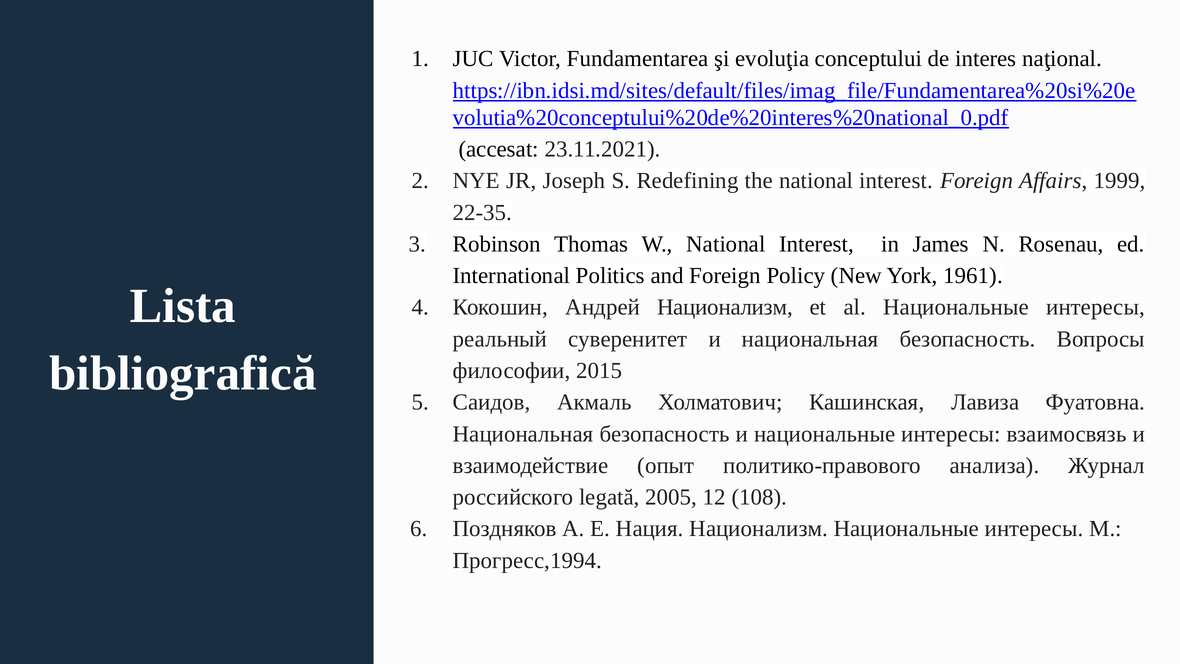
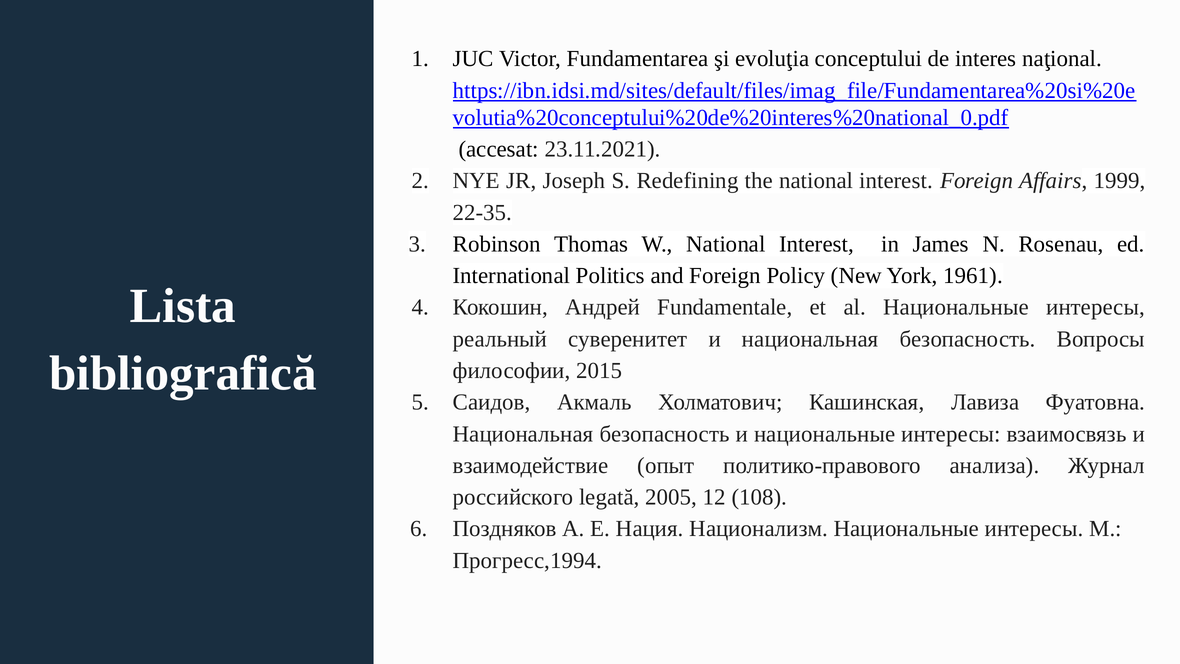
Андрей Национализм: Национализм -> Fundamentale
